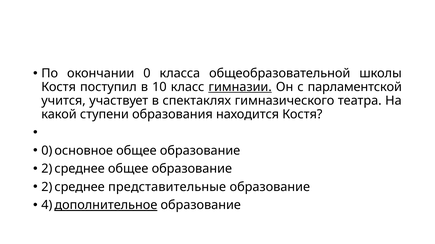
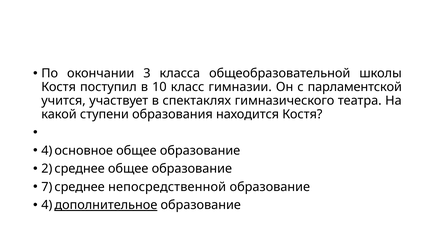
окончании 0: 0 -> 3
гимназии underline: present -> none
0 at (47, 151): 0 -> 4
2 at (47, 187): 2 -> 7
представительные: представительные -> непосредственной
